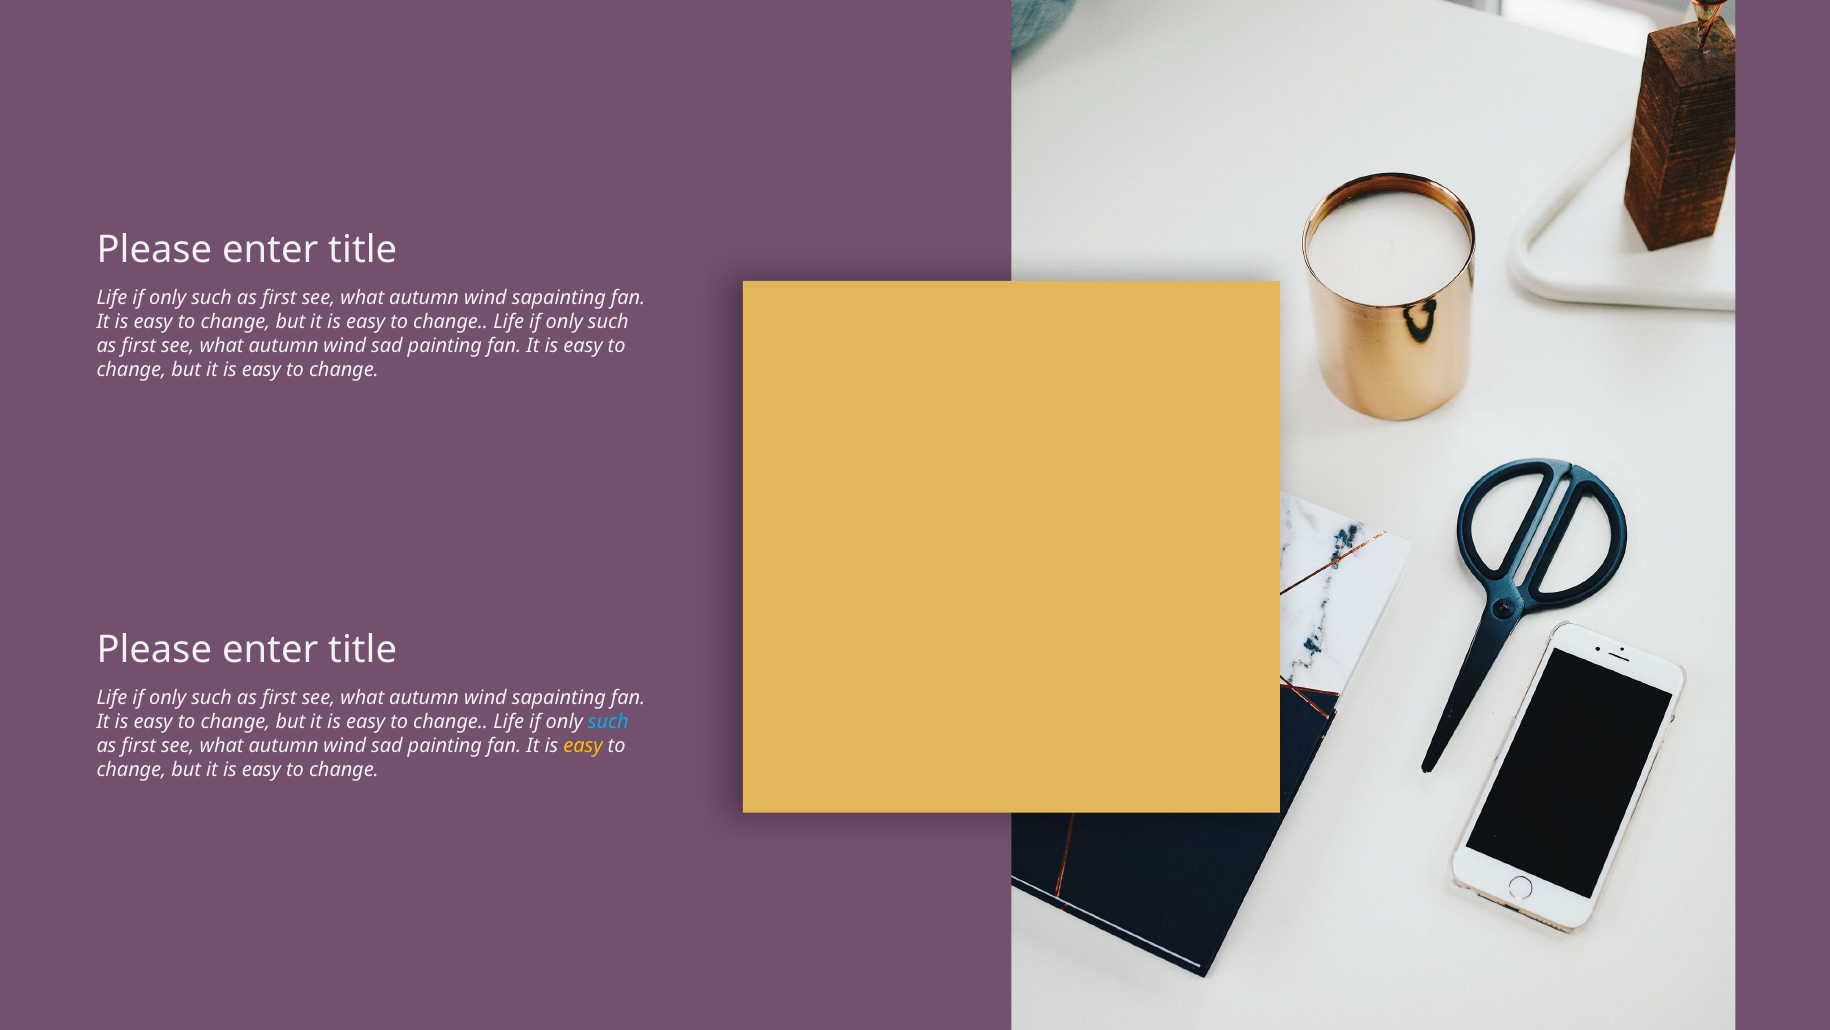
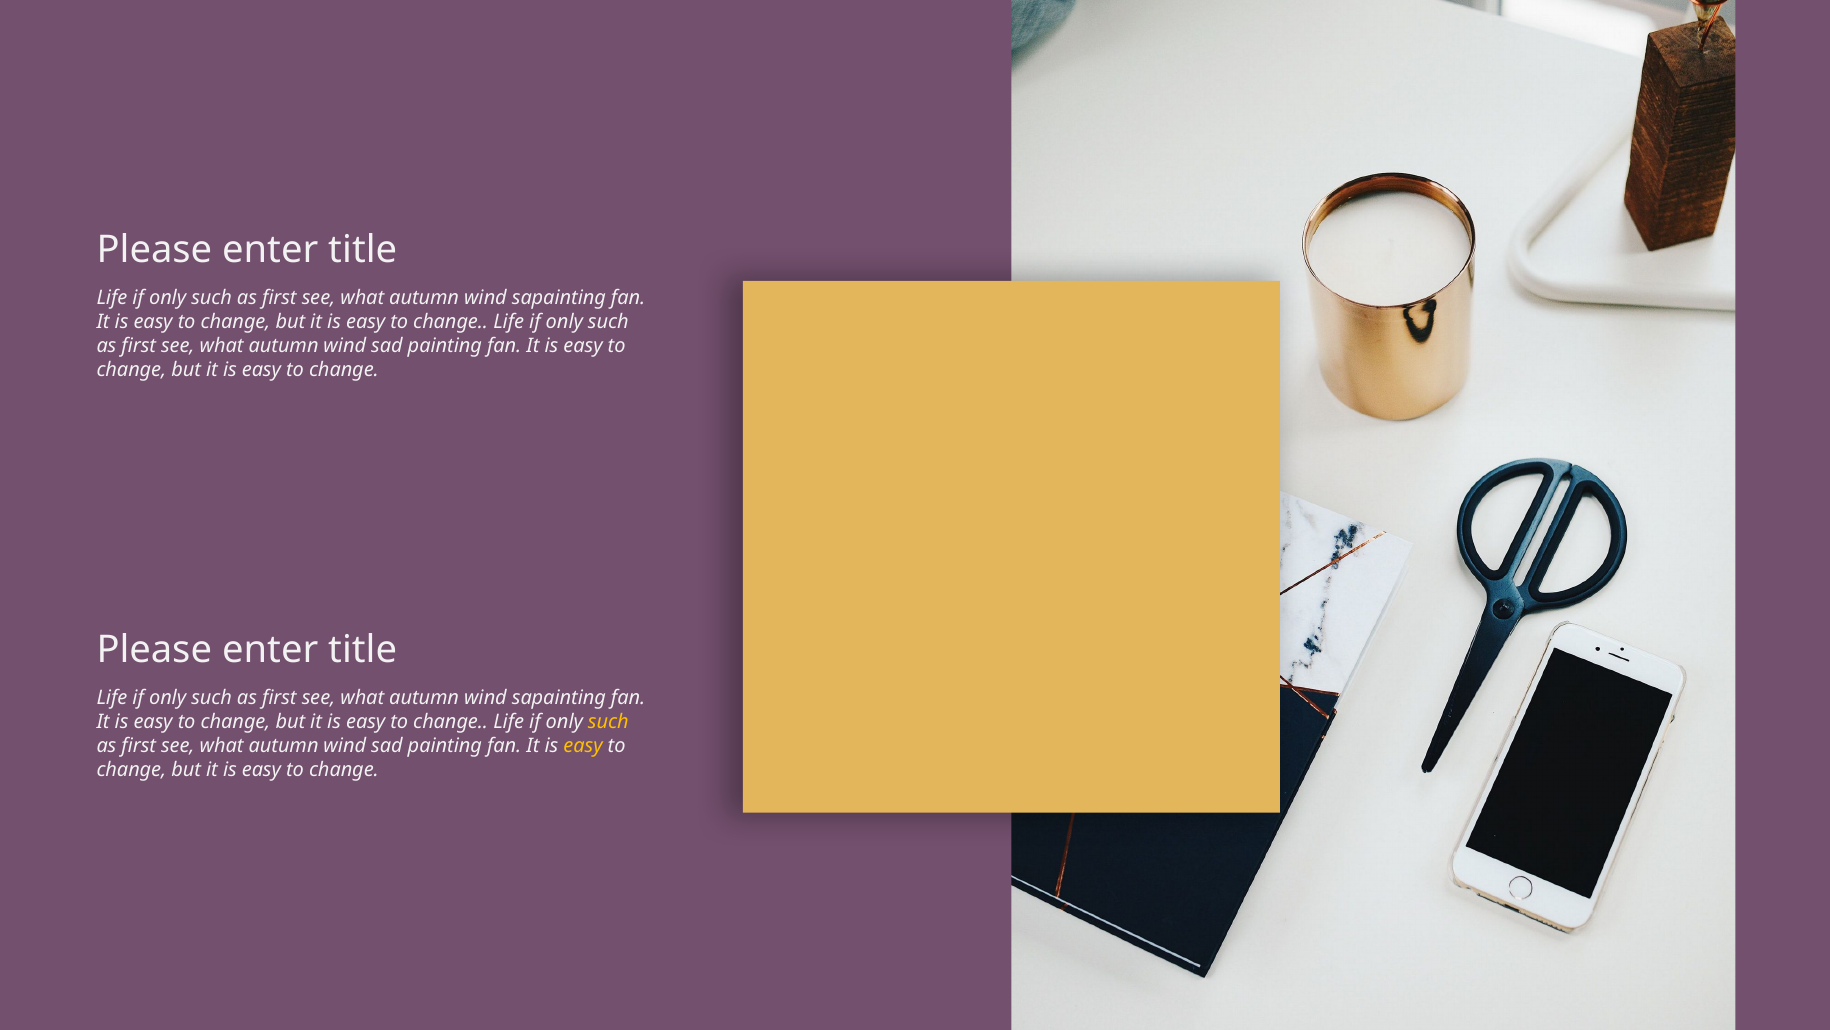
such at (608, 721) colour: light blue -> yellow
